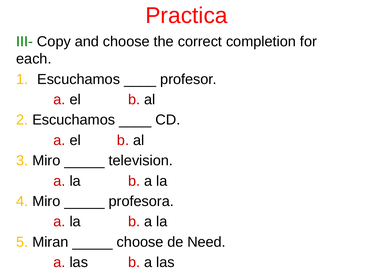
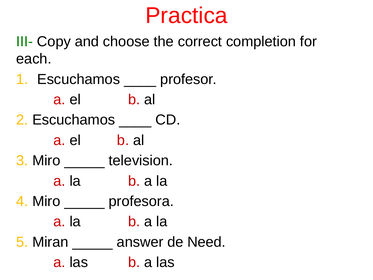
choose at (140, 242): choose -> answer
